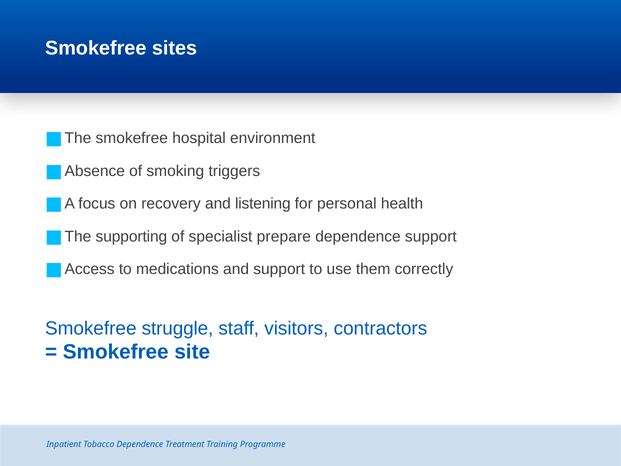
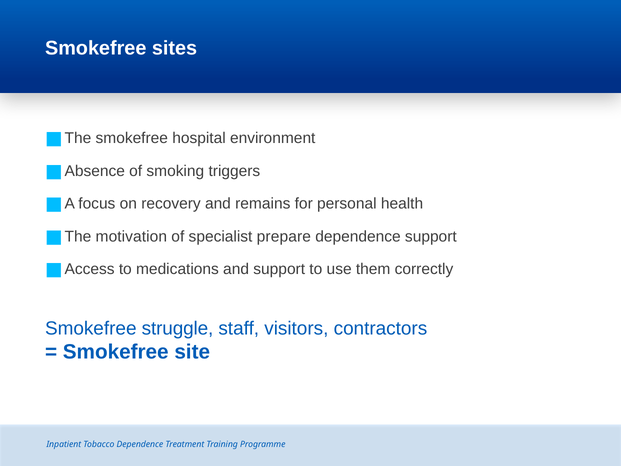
listening: listening -> remains
supporting: supporting -> motivation
